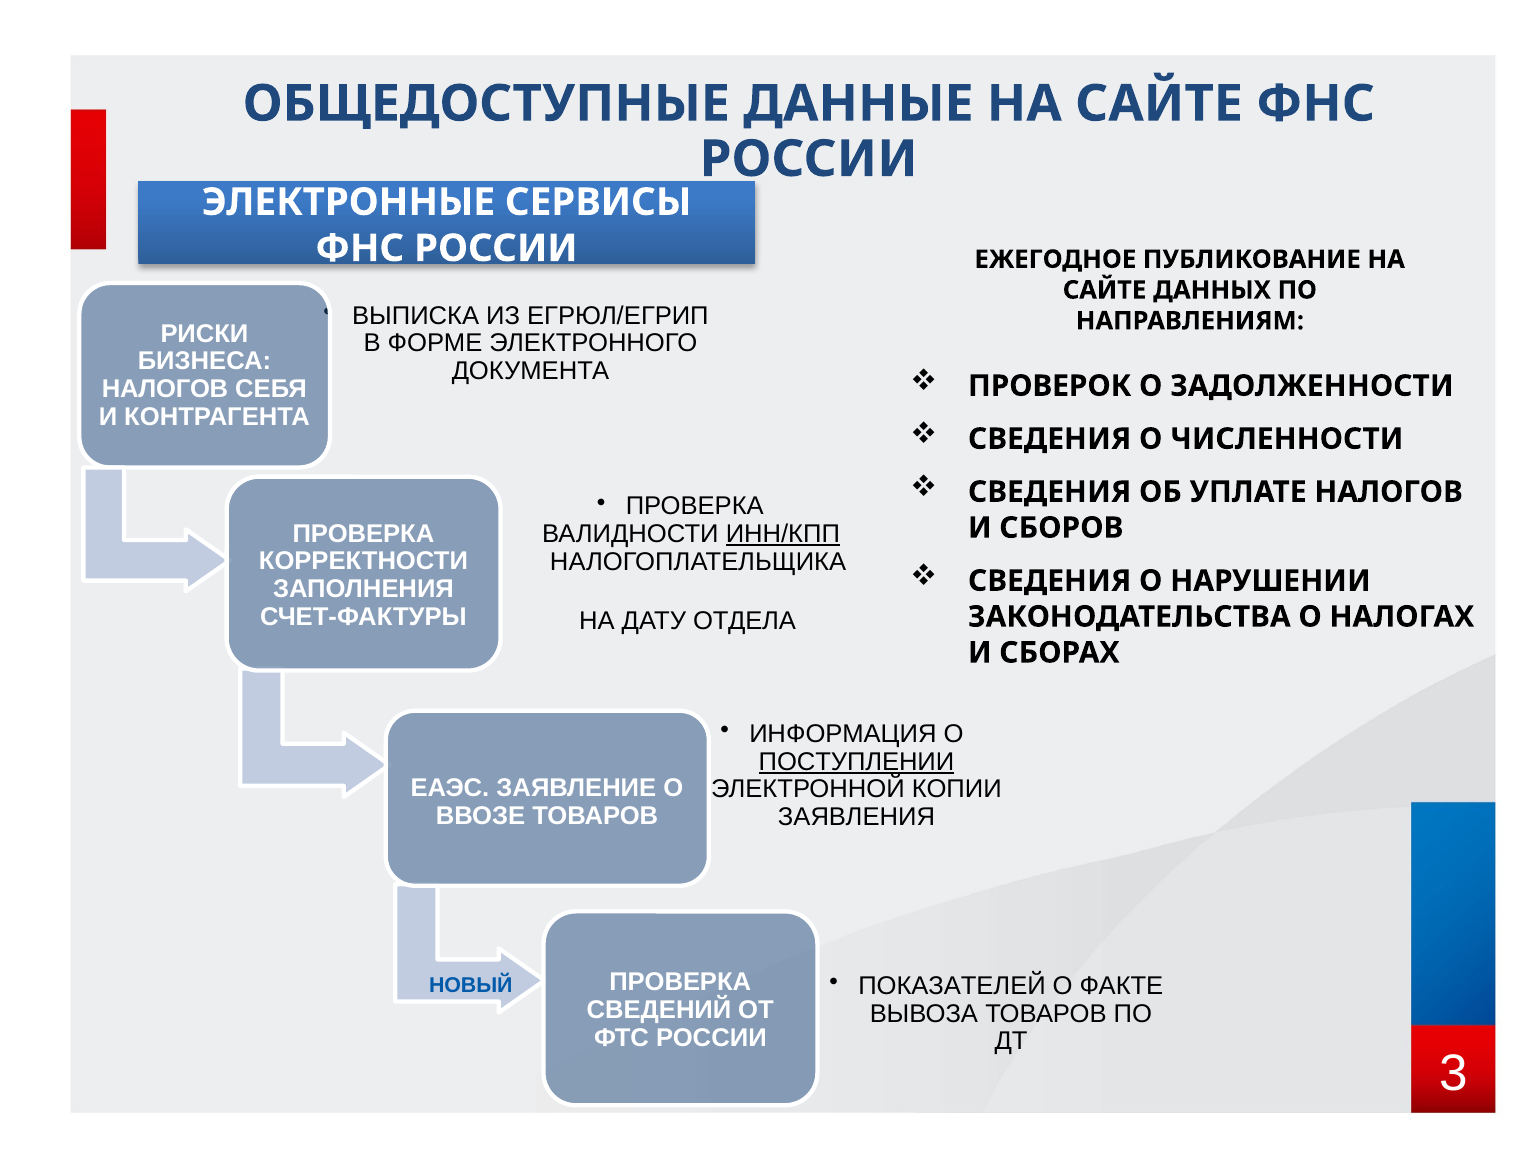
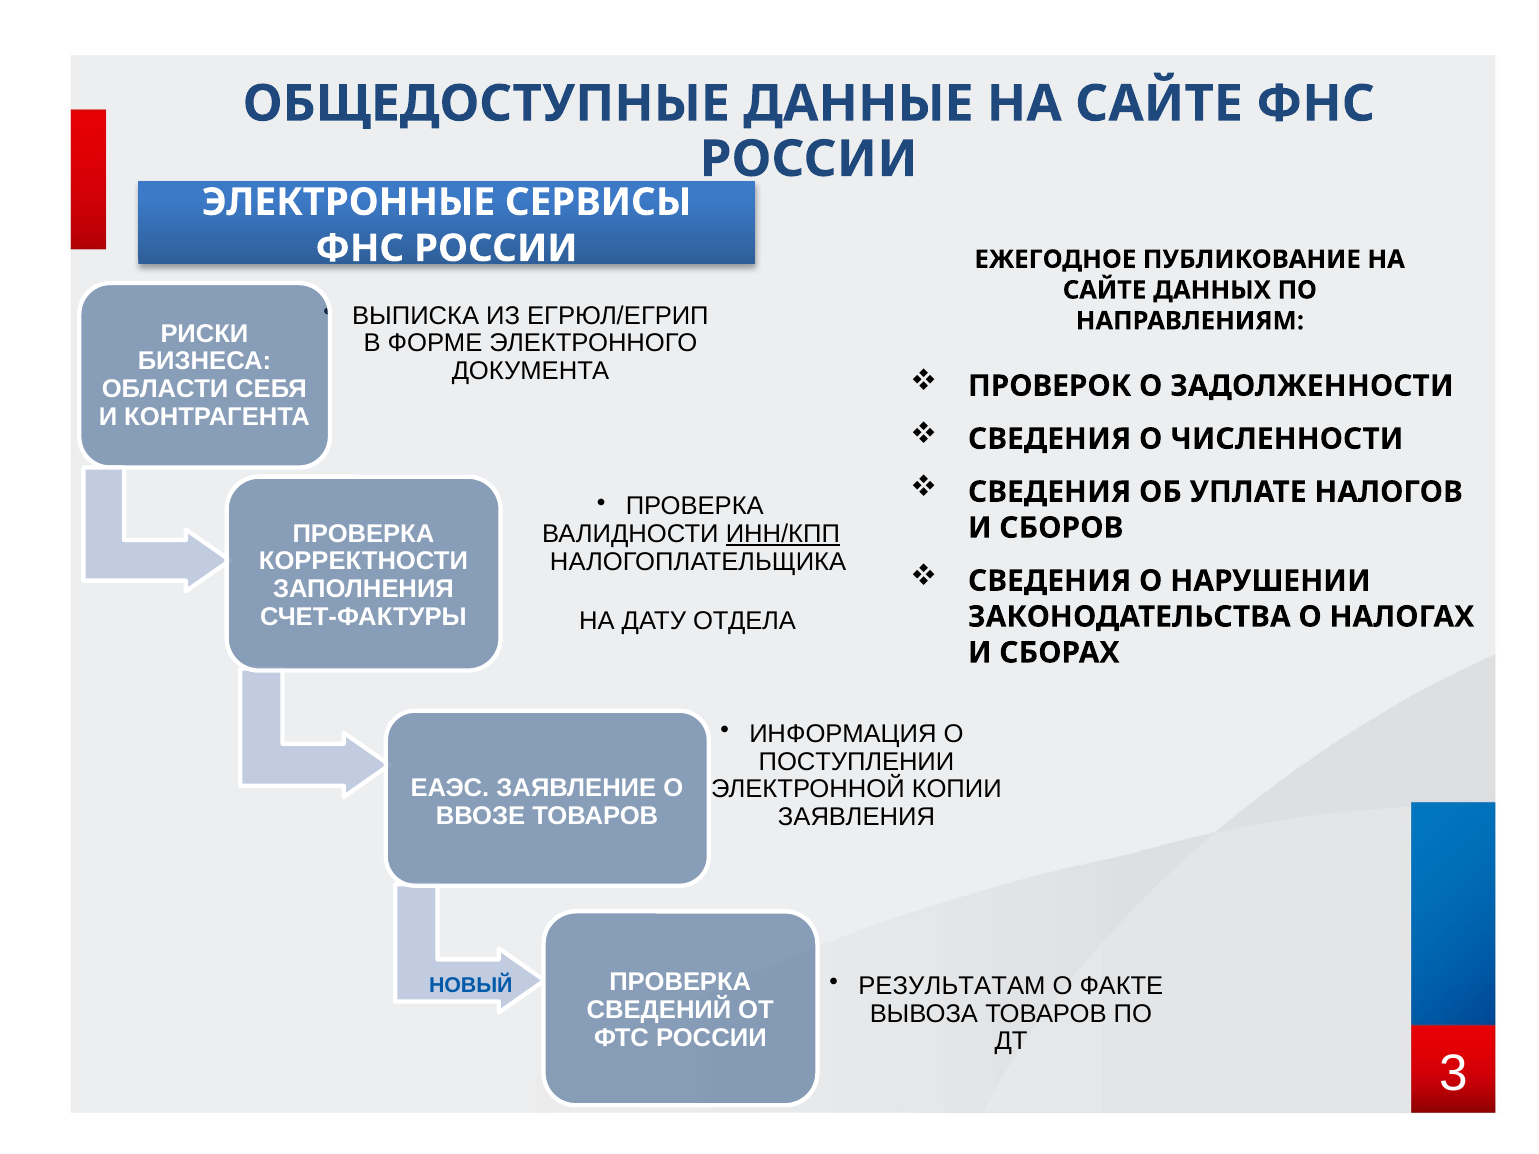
НАЛОГОВ at (165, 389): НАЛОГОВ -> ОБЛАСТИ
ПОСТУПЛЕНИИ underline: present -> none
ПОКАЗАТЕЛЕЙ: ПОКАЗАТЕЛЕЙ -> РЕЗУЛЬТАТАМ
